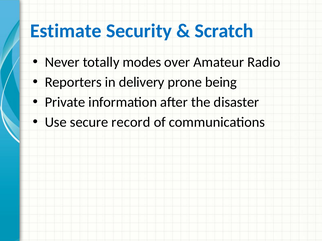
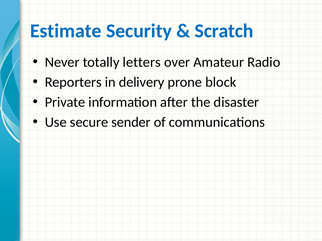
modes: modes -> letters
being: being -> block
record: record -> sender
